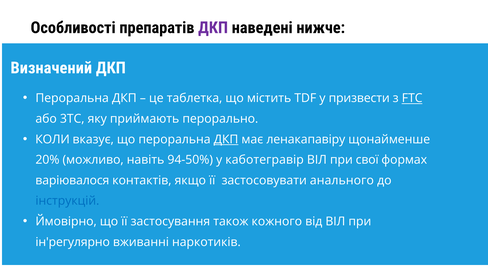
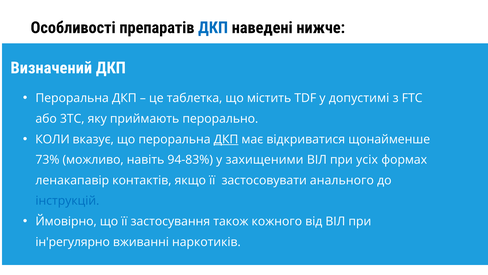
ДКП at (213, 28) colour: purple -> blue
призвести: призвести -> допустимі
FTC underline: present -> none
ленакапавіру: ленакапавіру -> відкриватися
20%: 20% -> 73%
94-50%: 94-50% -> 94-83%
каботегравір: каботегравір -> захищеними
свої: свої -> усіх
варіювалося: варіювалося -> ленакапавір
